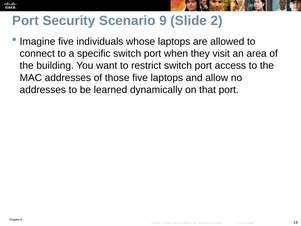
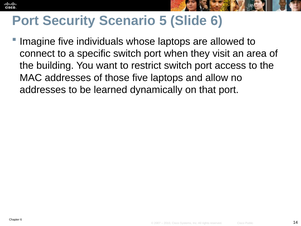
9: 9 -> 5
Slide 2: 2 -> 6
